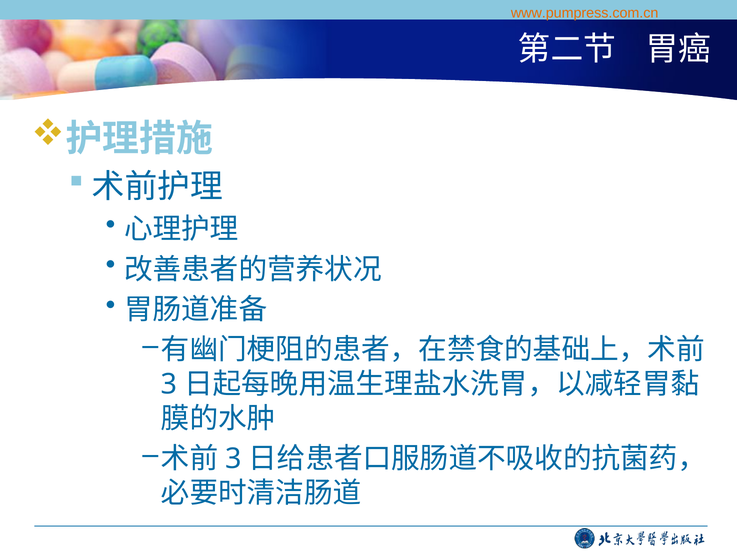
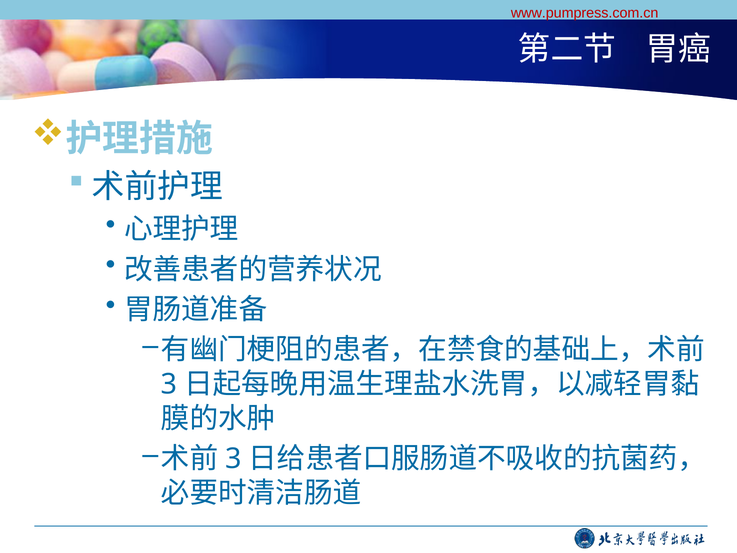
www.pumpress.com.cn colour: orange -> red
